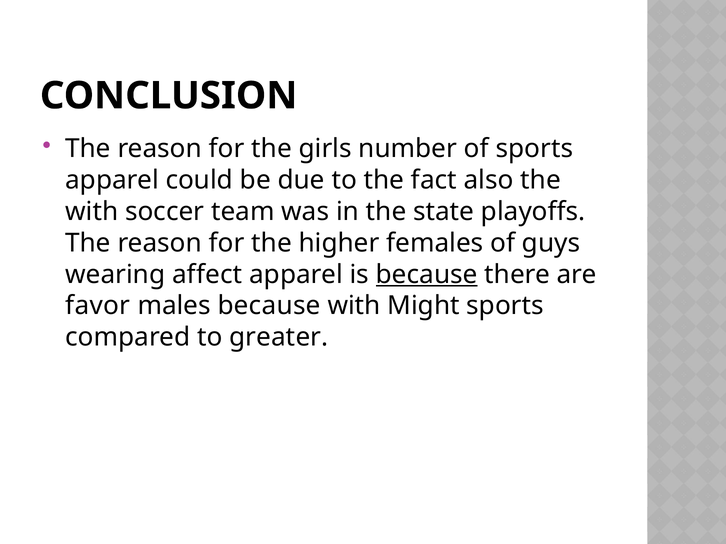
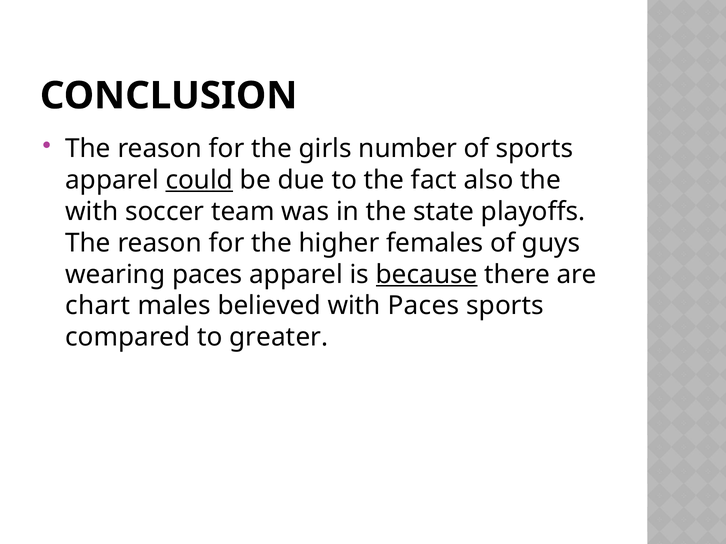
could underline: none -> present
wearing affect: affect -> paces
favor: favor -> chart
males because: because -> believed
with Might: Might -> Paces
